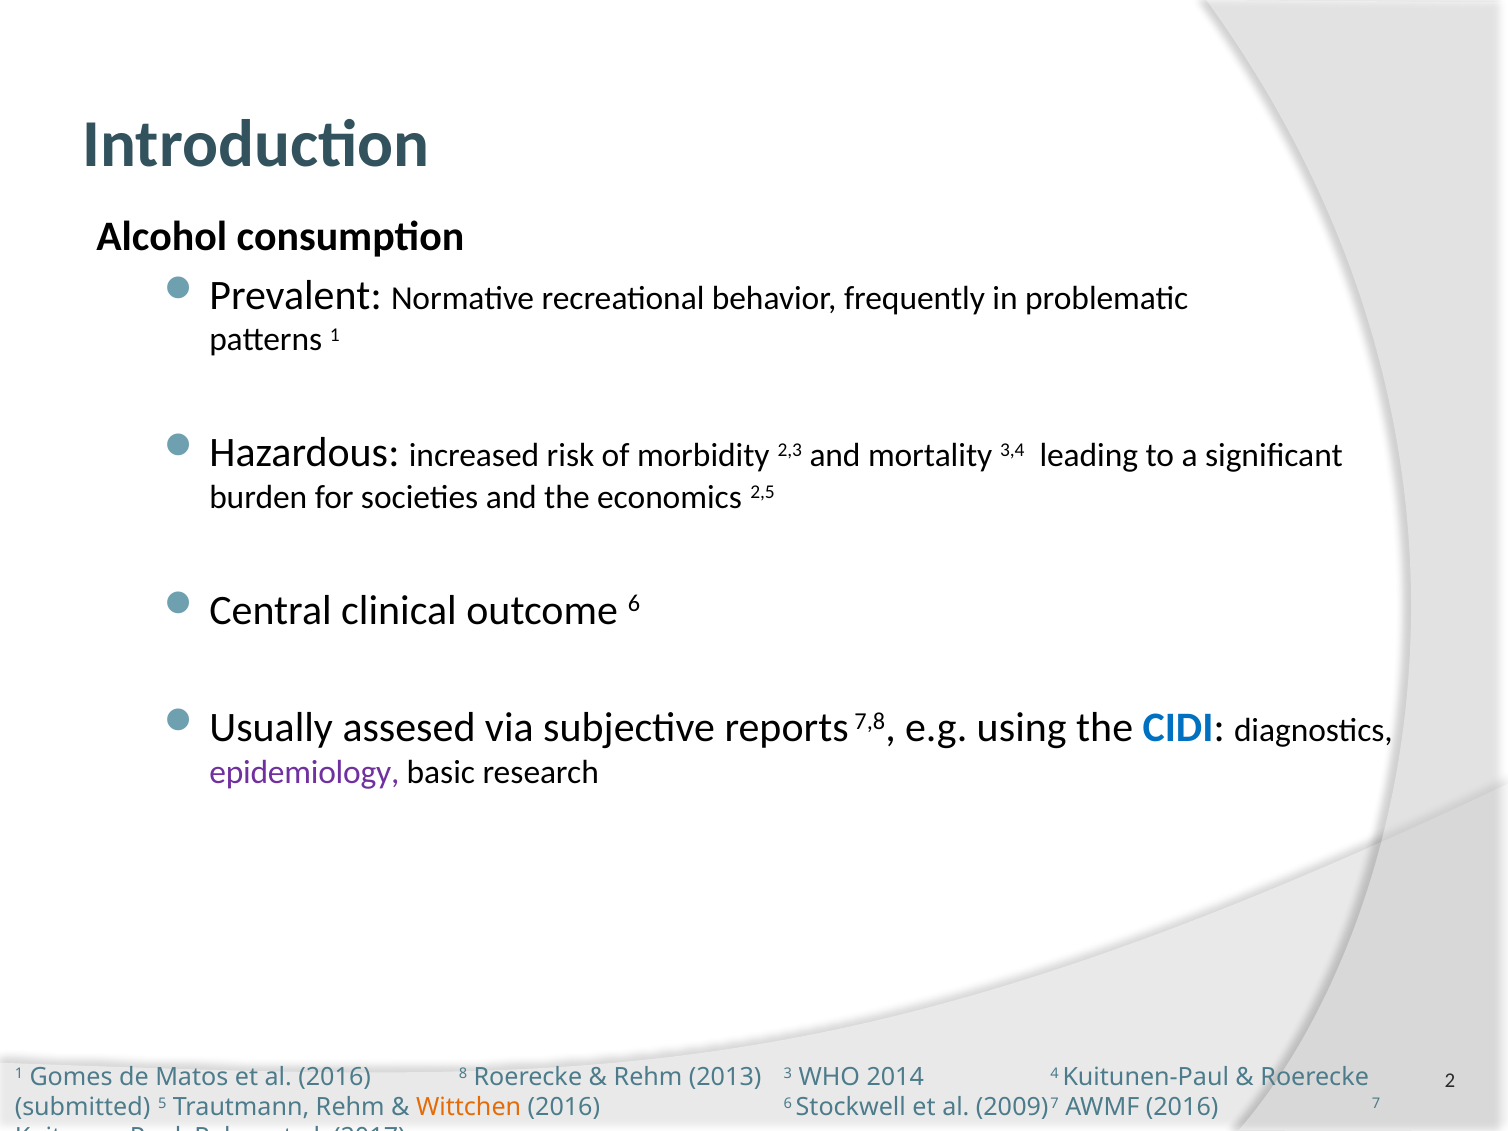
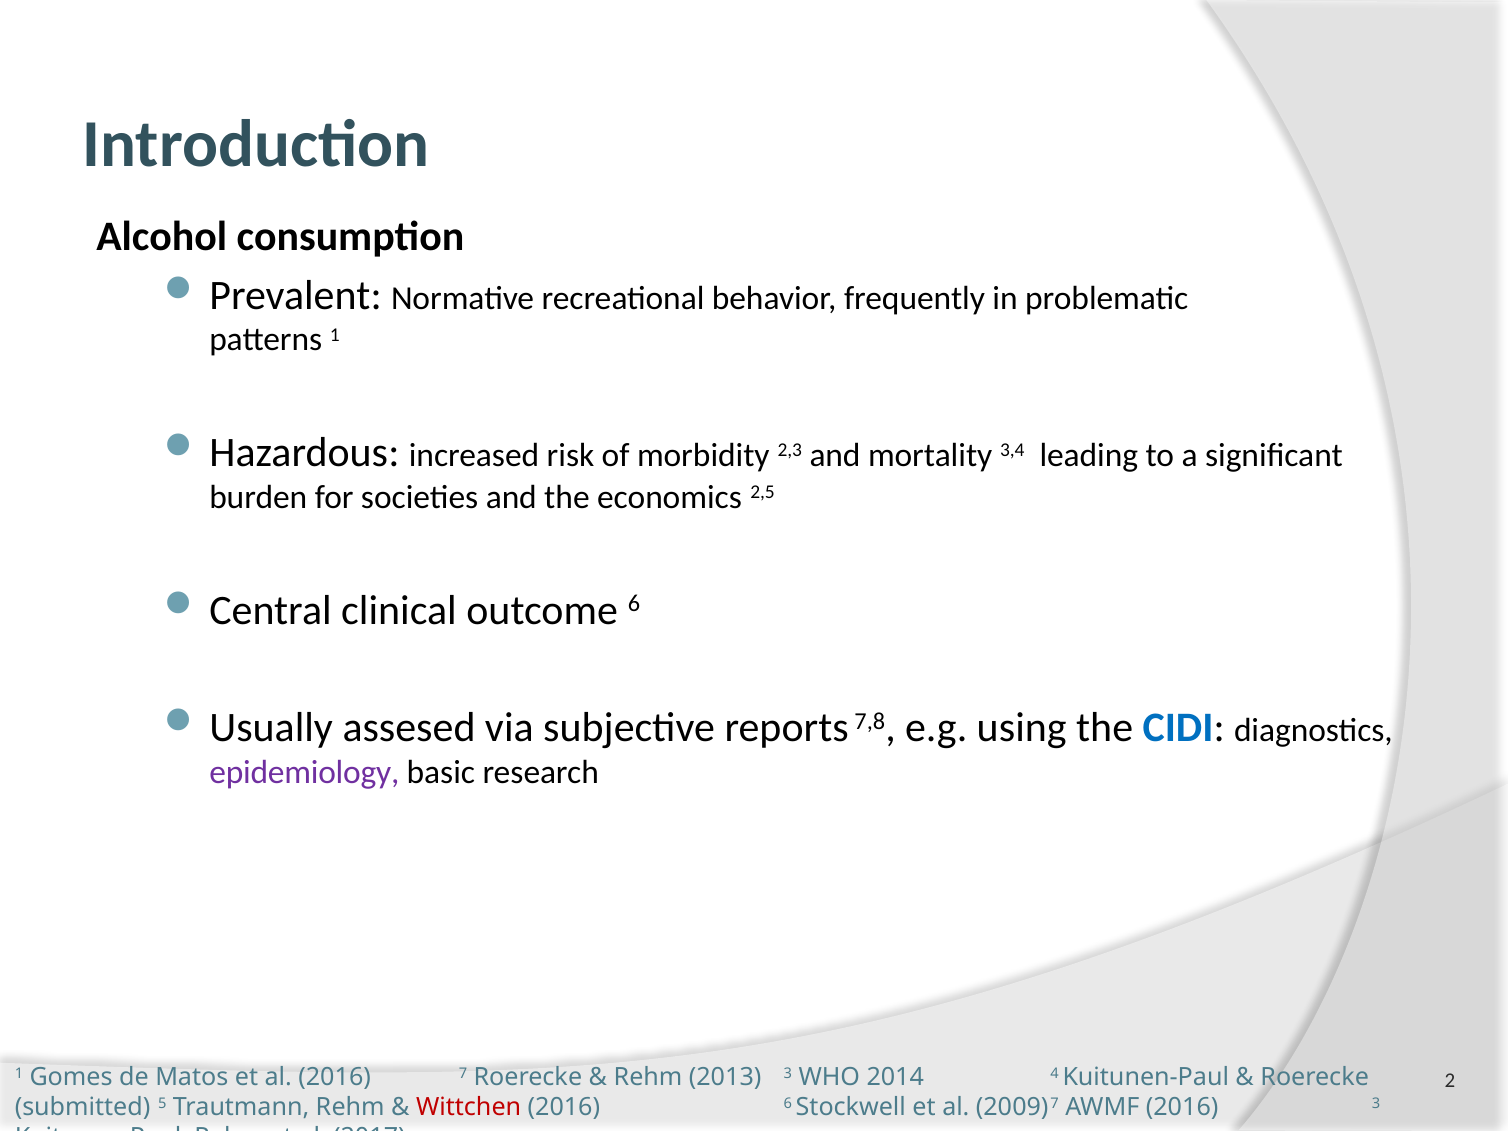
8: 8 -> 7
Wittchen colour: orange -> red
2016 7: 7 -> 3
